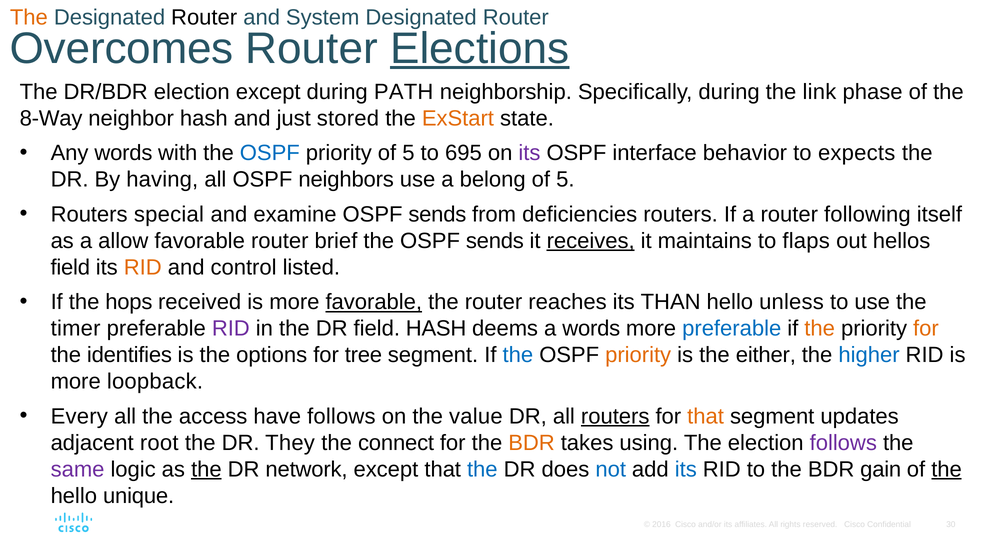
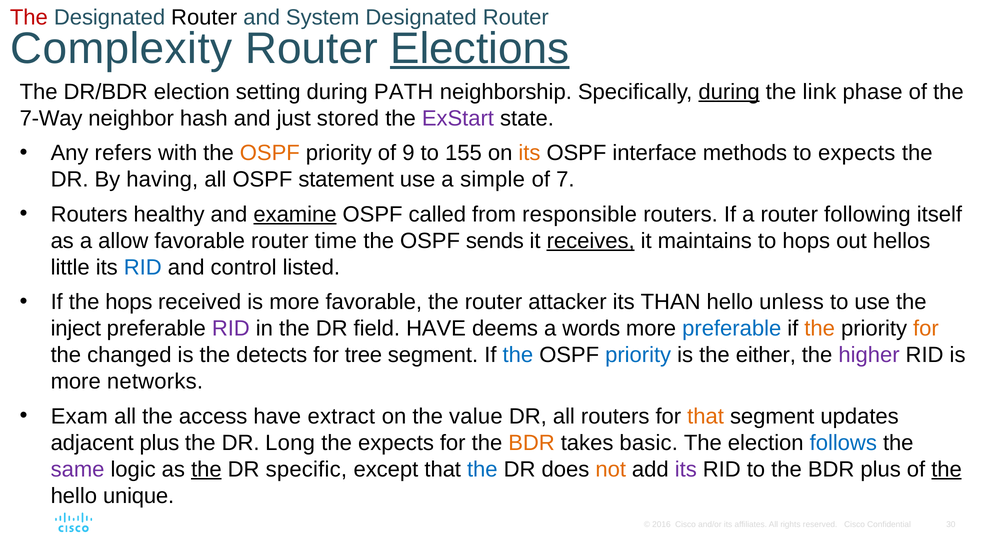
The at (29, 18) colour: orange -> red
Overcomes: Overcomes -> Complexity
election except: except -> setting
during at (729, 92) underline: none -> present
8-Way: 8-Way -> 7-Way
ExStart colour: orange -> purple
Any words: words -> refers
OSPF at (270, 153) colour: blue -> orange
priority of 5: 5 -> 9
695: 695 -> 155
its at (529, 153) colour: purple -> orange
behavior: behavior -> methods
neighbors: neighbors -> statement
belong: belong -> simple
5 at (565, 179): 5 -> 7
special: special -> healthy
examine underline: none -> present
sends at (437, 214): sends -> called
deficiencies: deficiencies -> responsible
brief: brief -> time
to flaps: flaps -> hops
field at (70, 267): field -> little
RID at (143, 267) colour: orange -> blue
favorable at (374, 302) underline: present -> none
reaches: reaches -> attacker
timer: timer -> inject
field HASH: HASH -> HAVE
identifies: identifies -> changed
options: options -> detects
priority at (638, 355) colour: orange -> blue
higher colour: blue -> purple
loopback: loopback -> networks
Every: Every -> Exam
have follows: follows -> extract
routers at (615, 416) underline: present -> none
adjacent root: root -> plus
They: They -> Long
the connect: connect -> expects
using: using -> basic
follows at (843, 443) colour: purple -> blue
network: network -> specific
not colour: blue -> orange
its at (686, 469) colour: blue -> purple
BDR gain: gain -> plus
